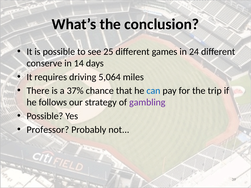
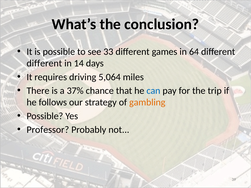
25: 25 -> 33
24: 24 -> 64
conserve at (44, 63): conserve -> different
gambling colour: purple -> orange
